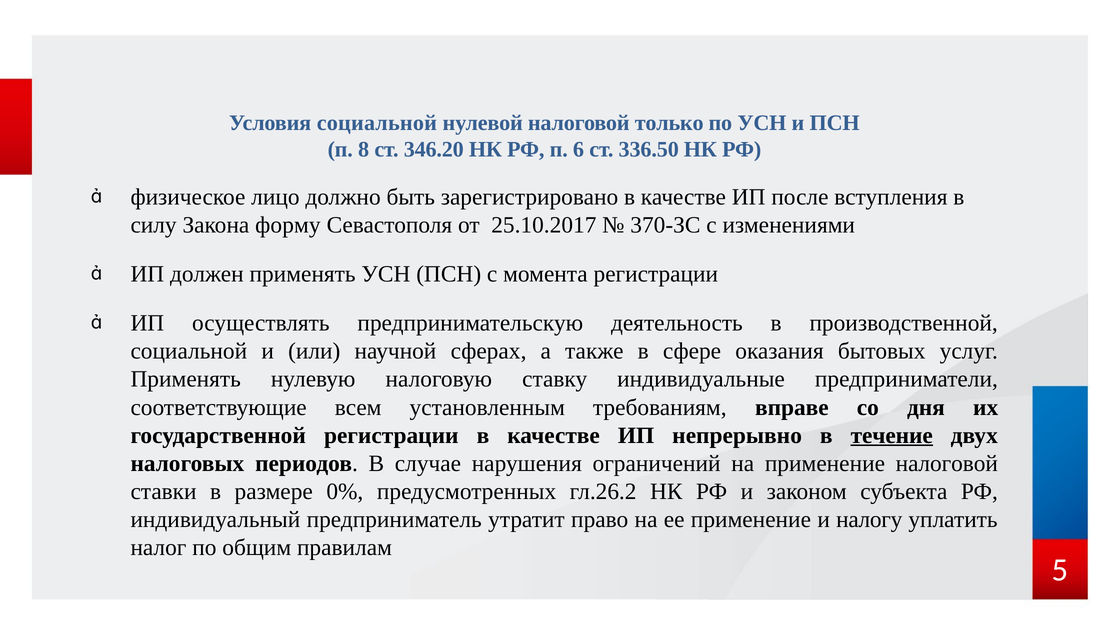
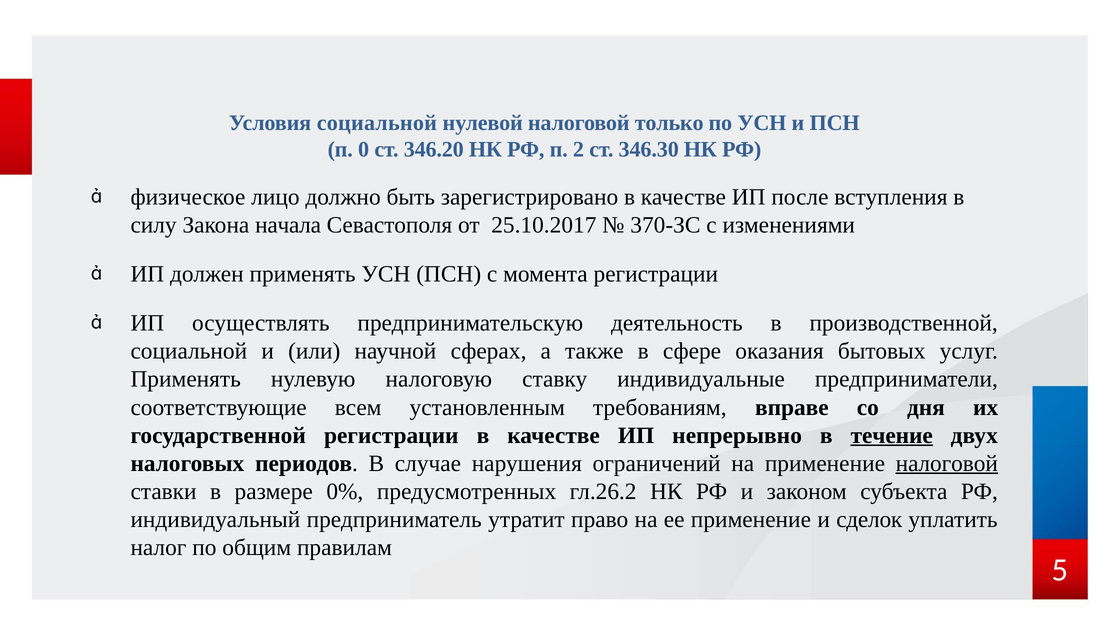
8: 8 -> 0
6: 6 -> 2
336.50: 336.50 -> 346.30
форму: форму -> начала
налоговой at (947, 463) underline: none -> present
налогу: налогу -> сделок
